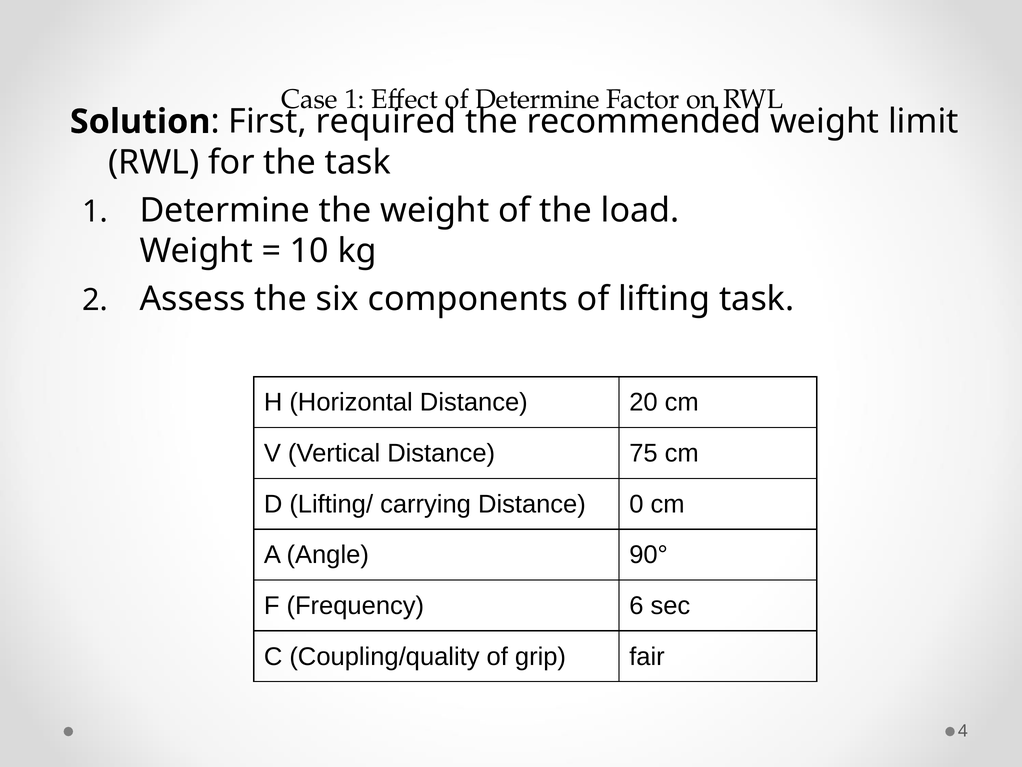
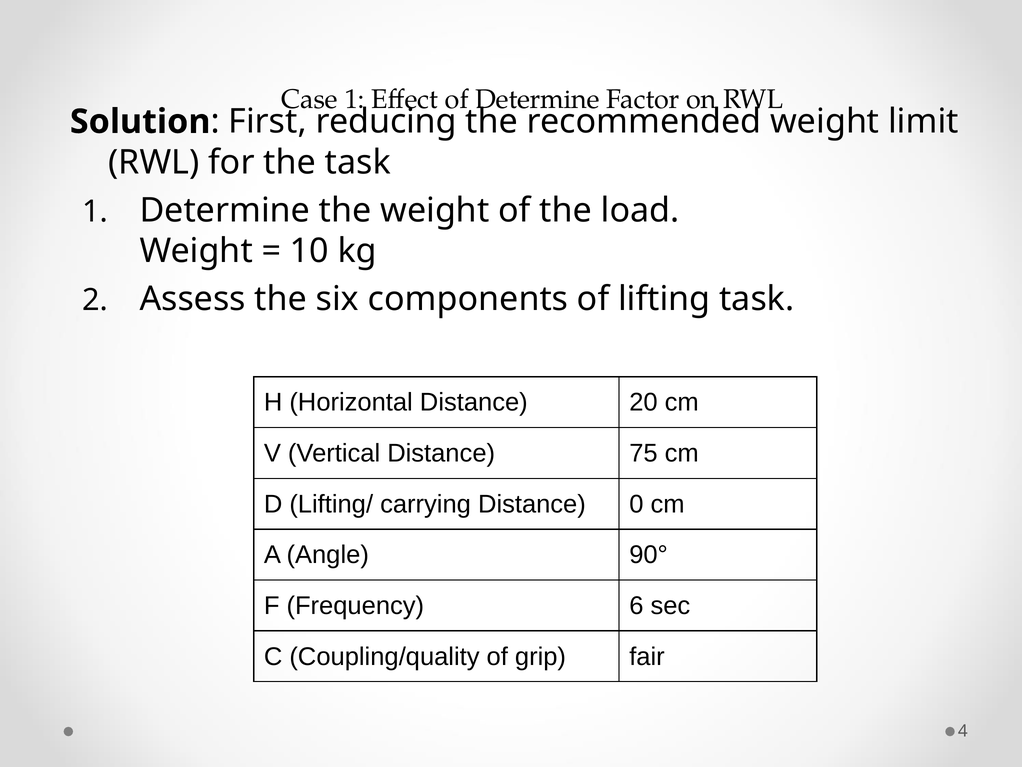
required: required -> reducing
